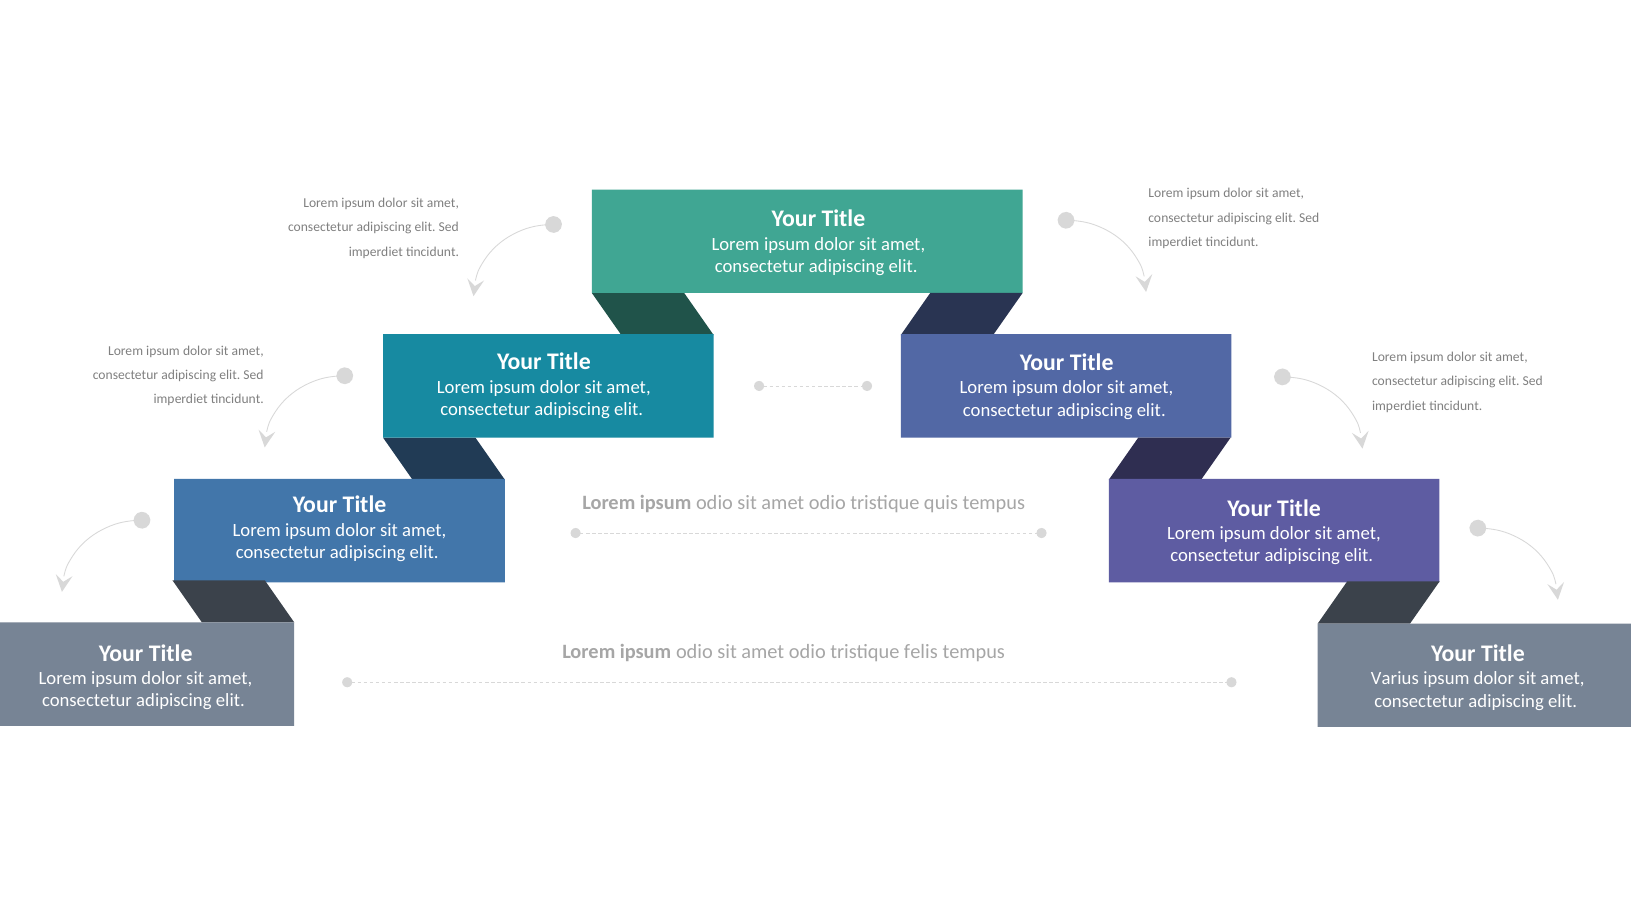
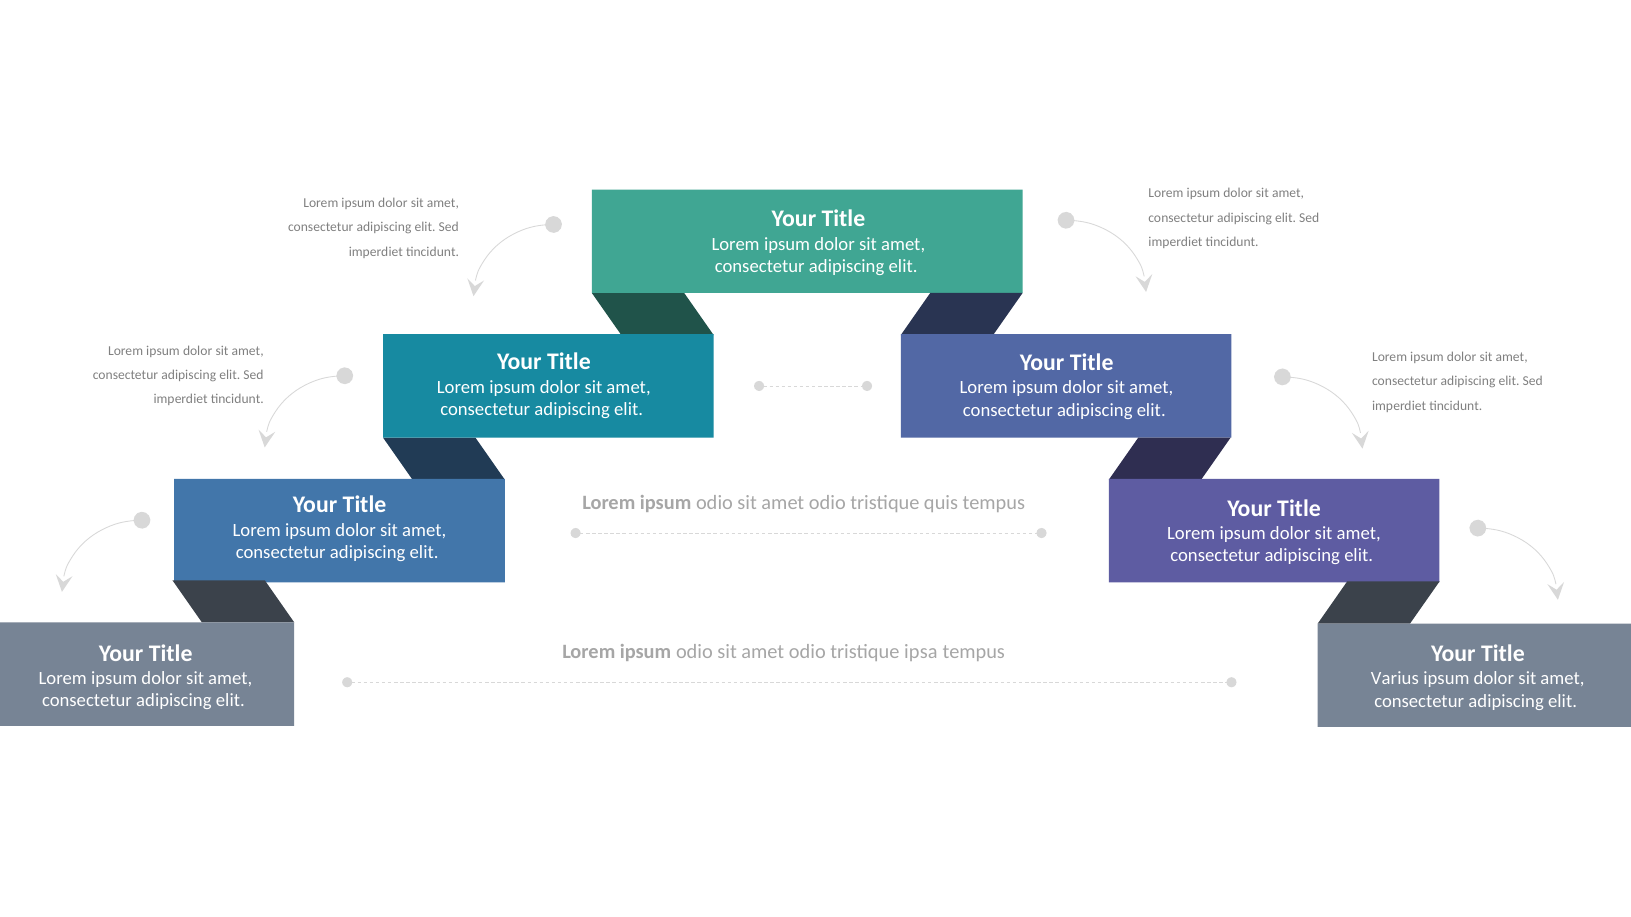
felis: felis -> ipsa
